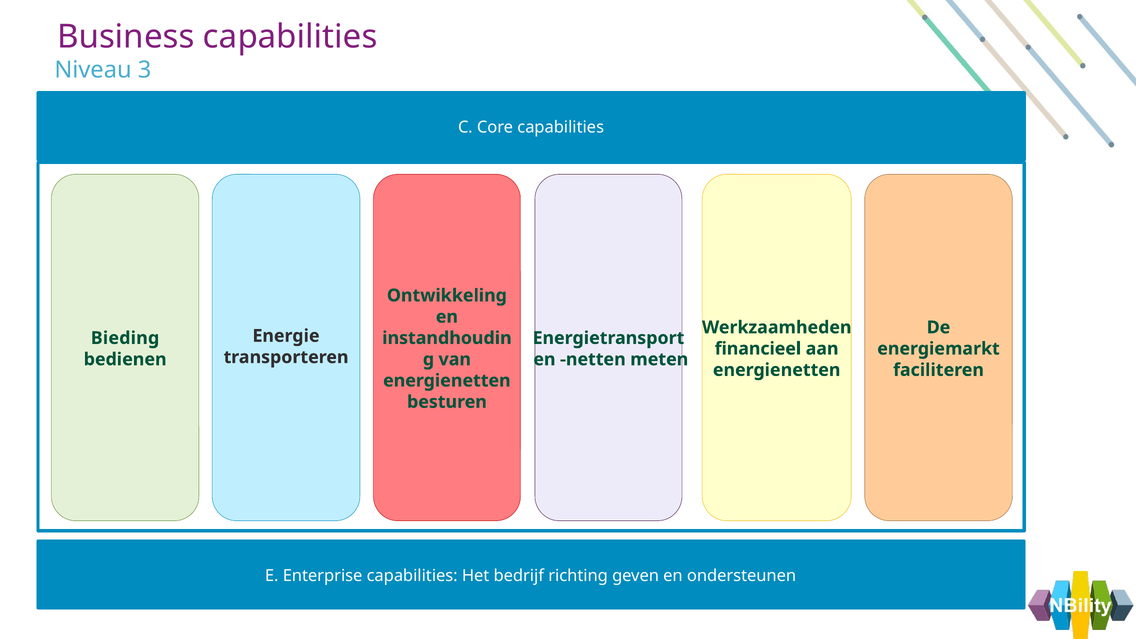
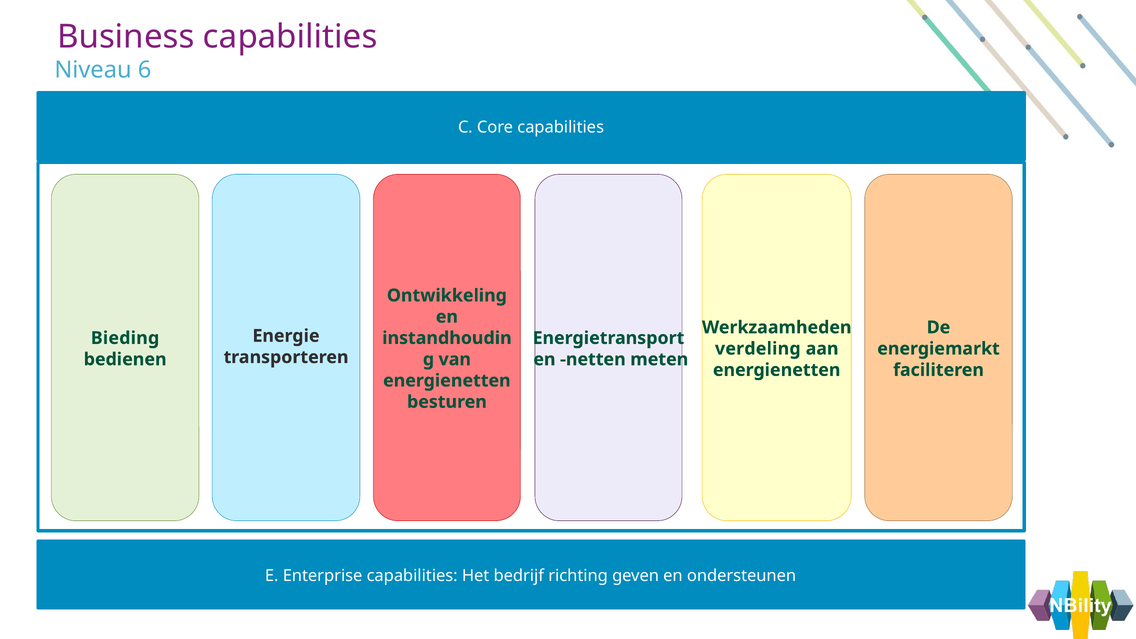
3: 3 -> 6
financieel: financieel -> verdeling
